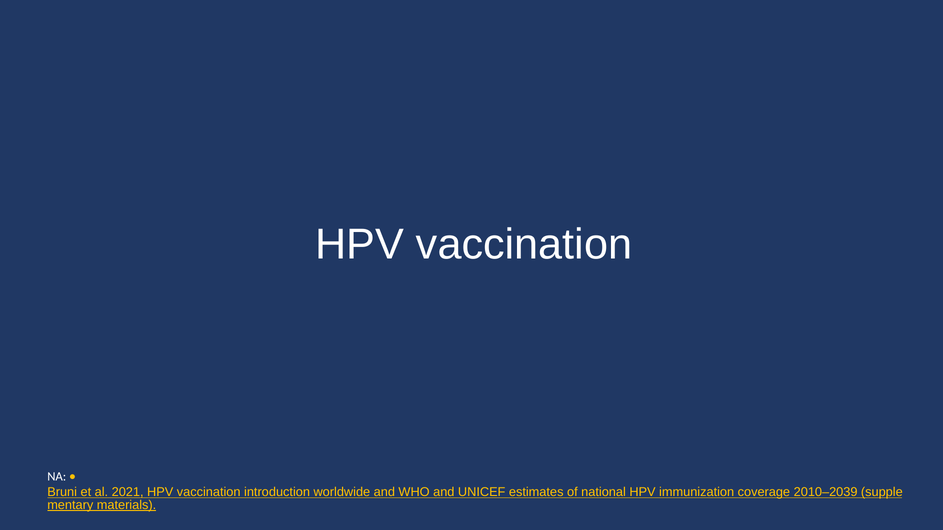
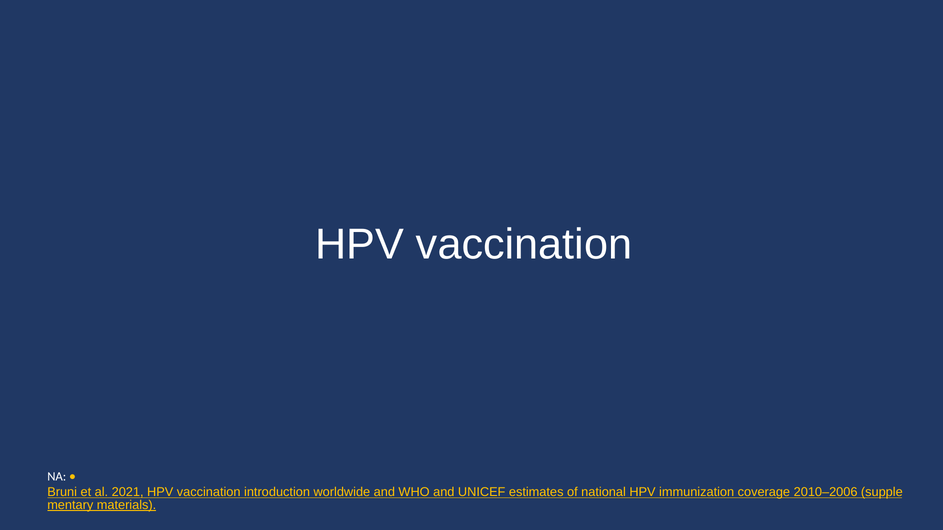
2010–2039: 2010–2039 -> 2010–2006
